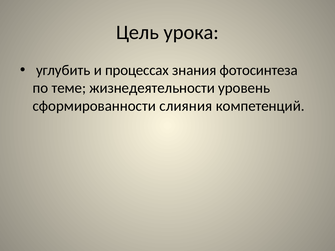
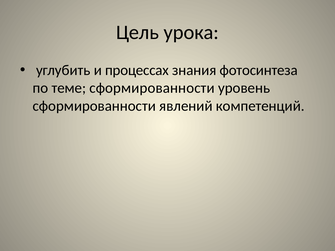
теме жизнедеятельности: жизнедеятельности -> сформированности
слияния: слияния -> явлений
